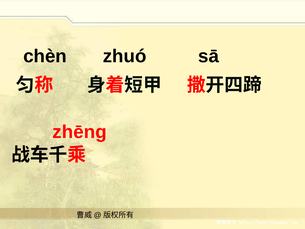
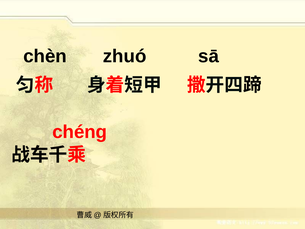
zhēng: zhēng -> chéng
